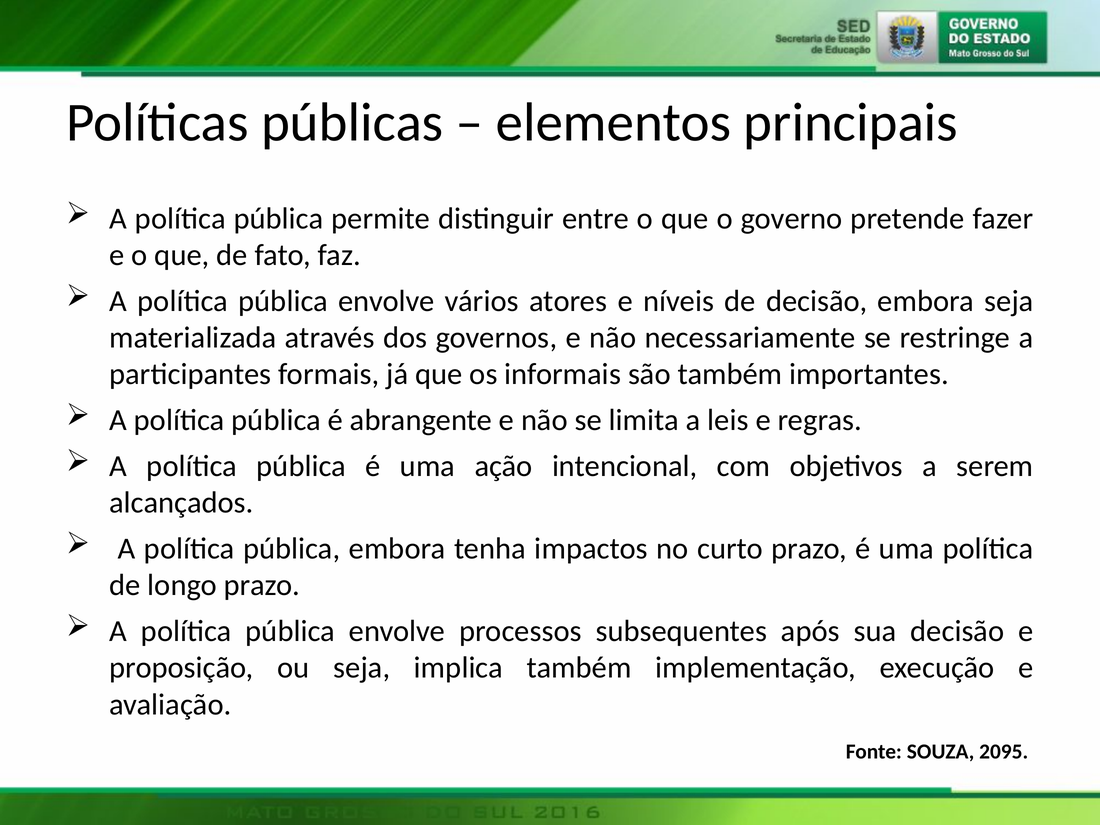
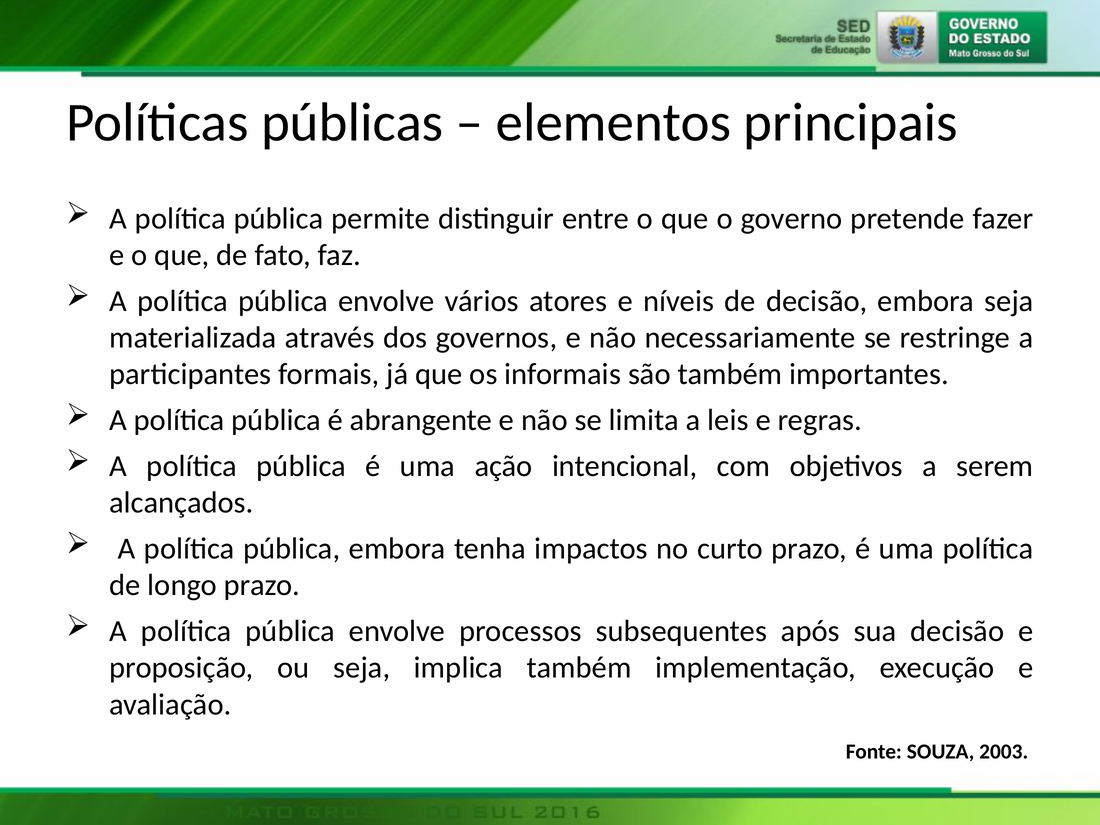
2095: 2095 -> 2003
